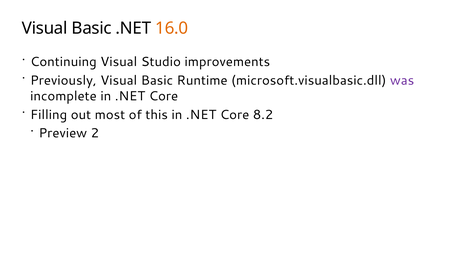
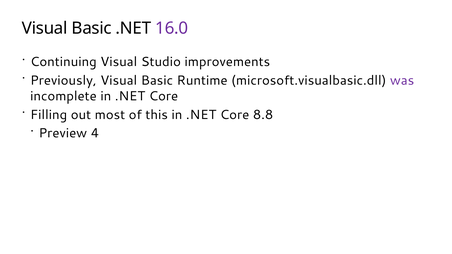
16.0 colour: orange -> purple
8.2: 8.2 -> 8.8
2: 2 -> 4
